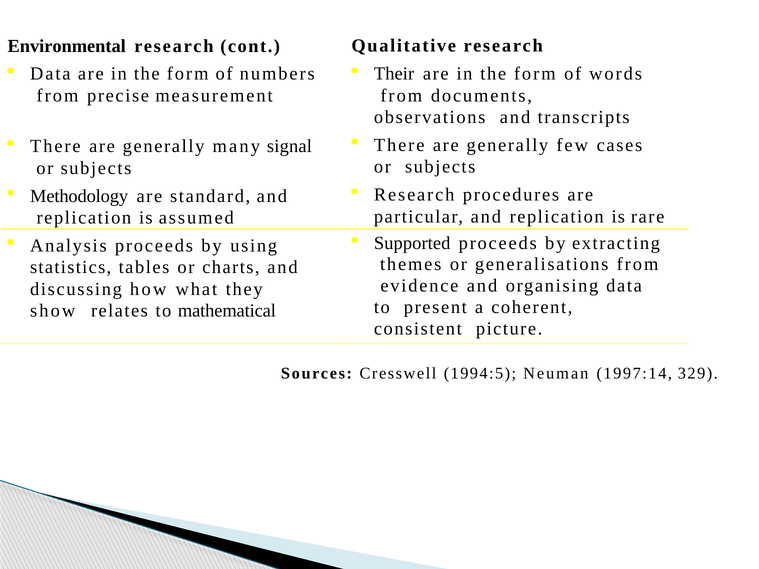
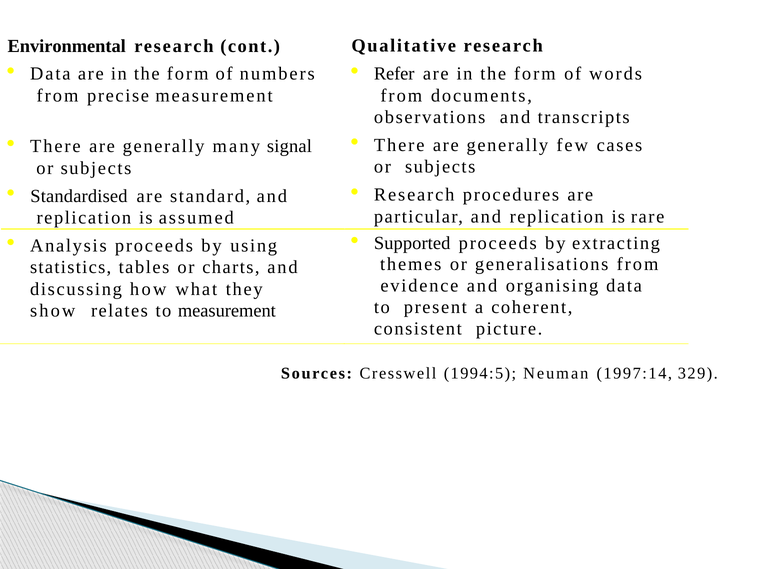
Their: Their -> Refer
Methodology: Methodology -> Standardised
to mathematical: mathematical -> measurement
